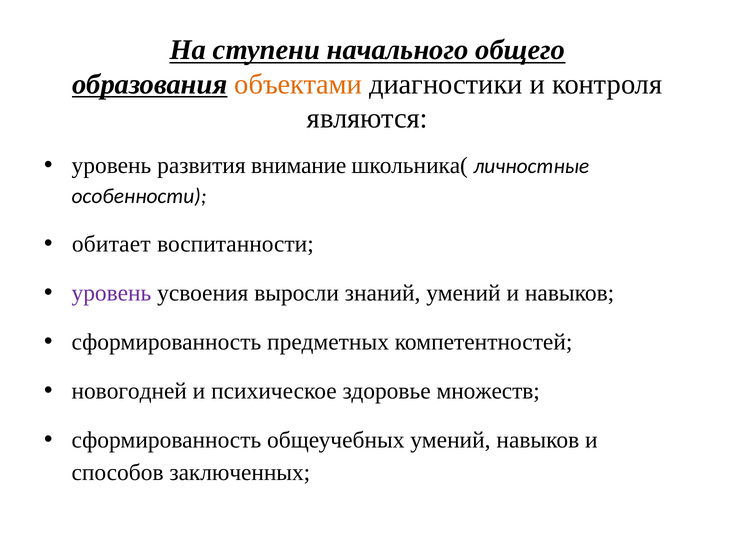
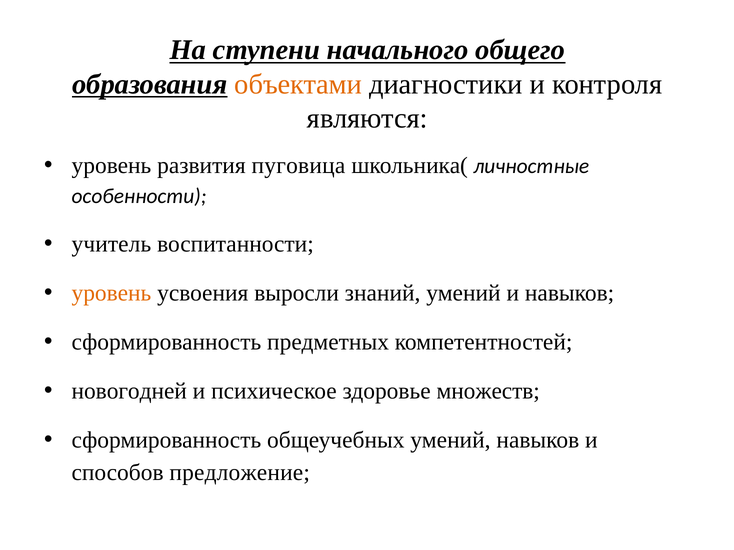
внимание: внимание -> пуговица
обитает: обитает -> учитель
уровень at (111, 293) colour: purple -> orange
заключенных: заключенных -> предложение
